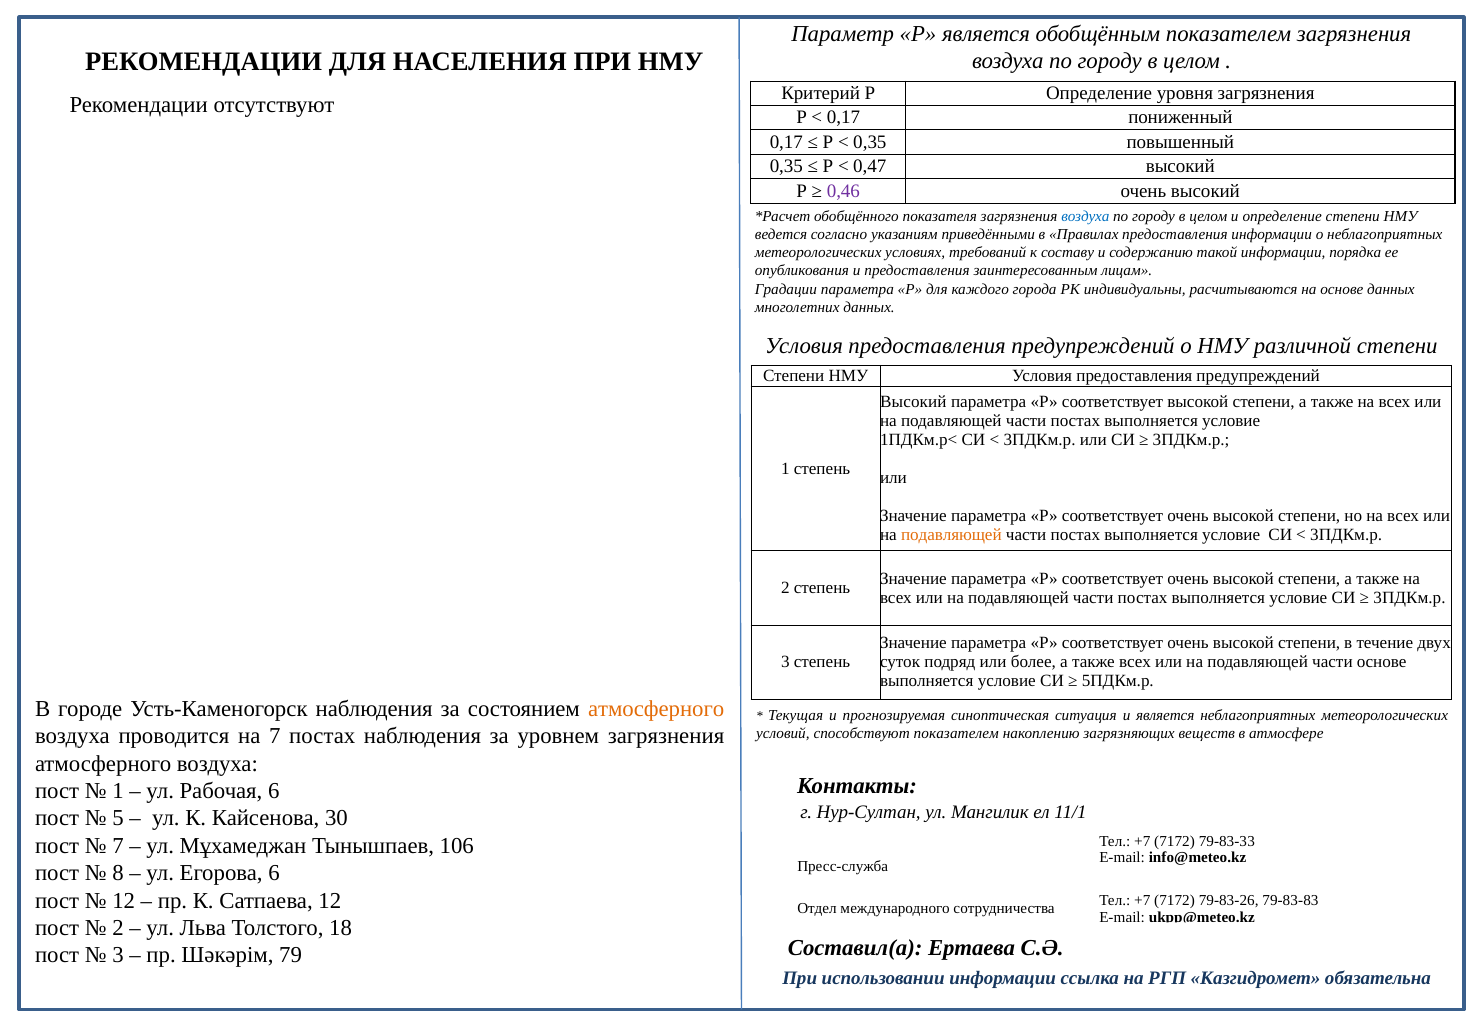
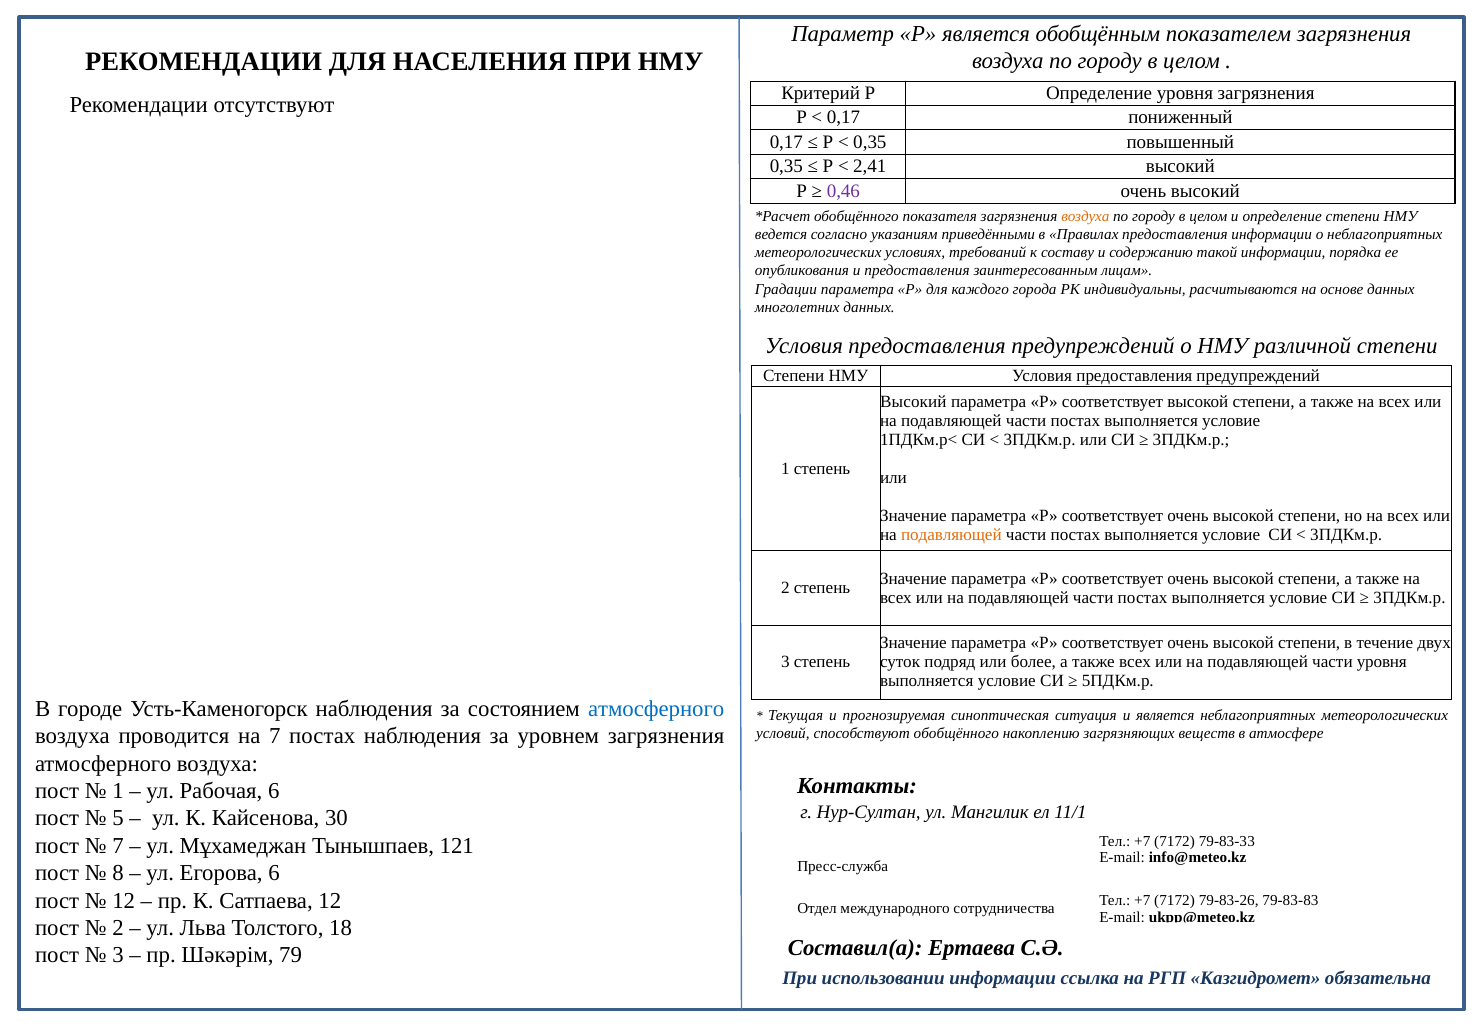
0,47: 0,47 -> 2,41
воздуха at (1085, 216) colour: blue -> orange
части основе: основе -> уровня
атмосферного at (656, 709) colour: orange -> blue
способствуют показателем: показателем -> обобщённого
106: 106 -> 121
